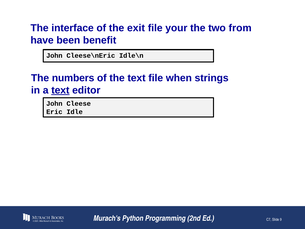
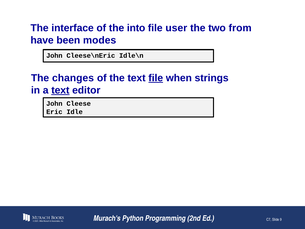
exit: exit -> into
your: your -> user
benefit: benefit -> modes
numbers: numbers -> changes
file at (156, 78) underline: none -> present
